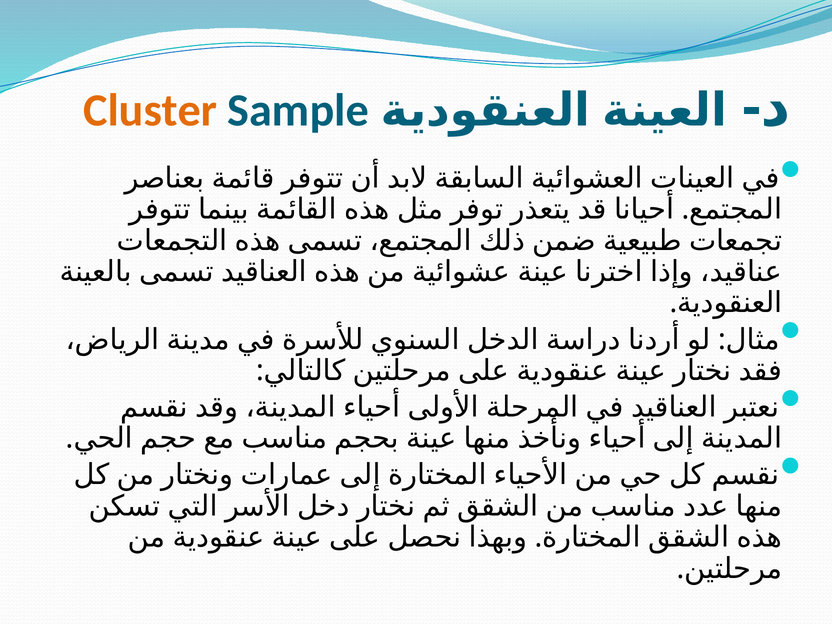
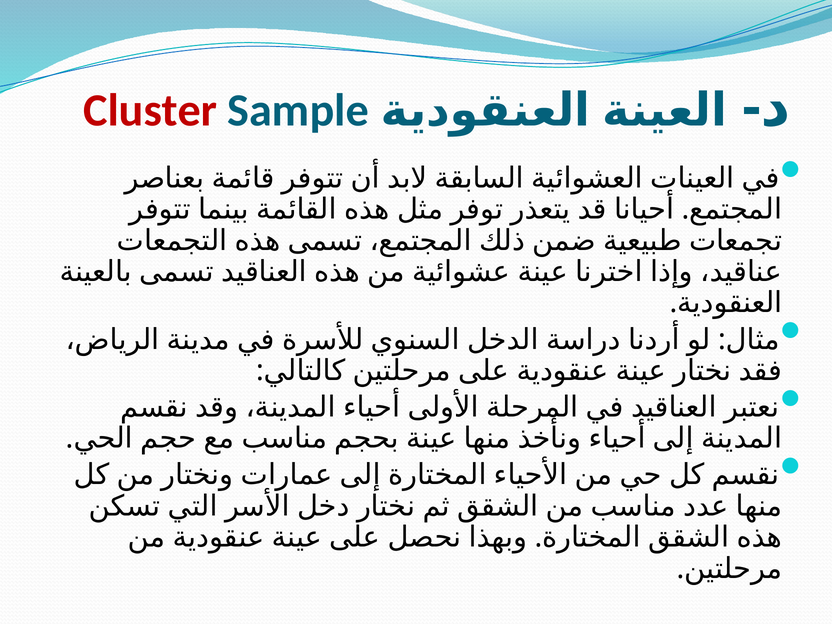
Cluster colour: orange -> red
